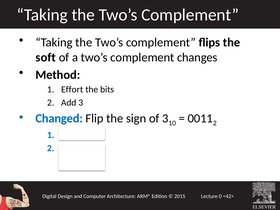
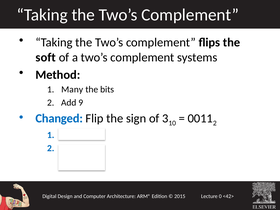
changes: changes -> systems
Effort: Effort -> Many
Add 3: 3 -> 9
